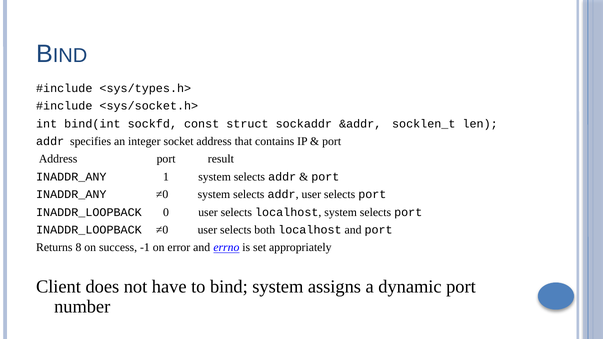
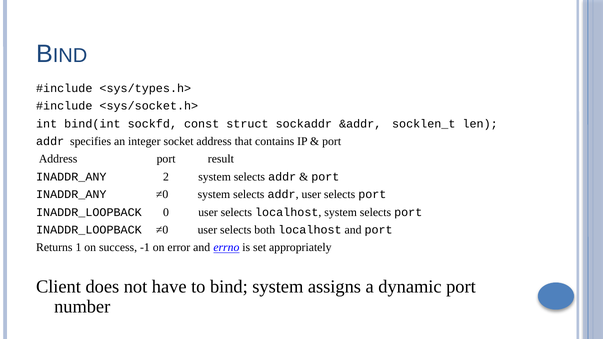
1: 1 -> 2
8: 8 -> 1
